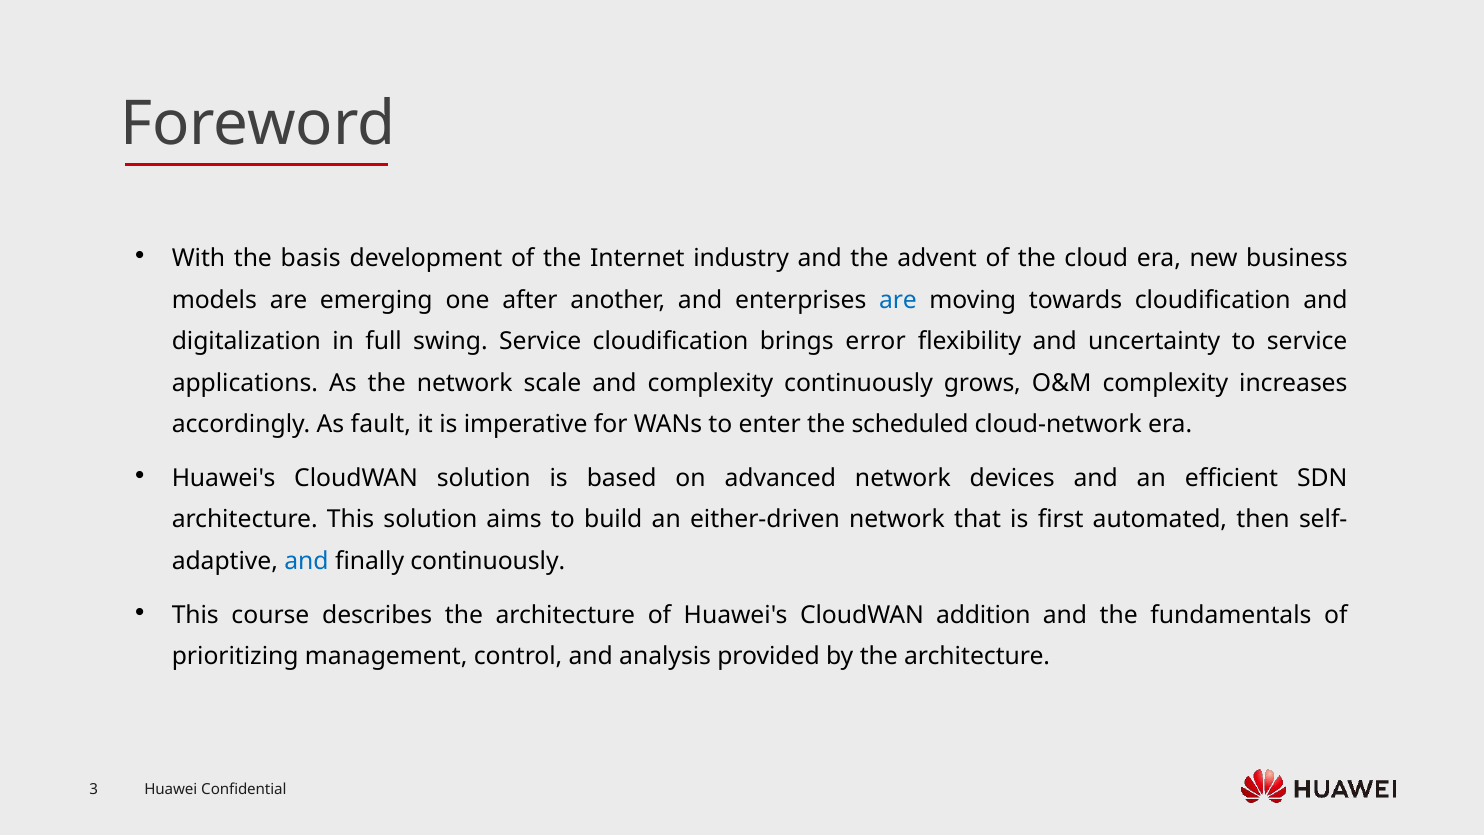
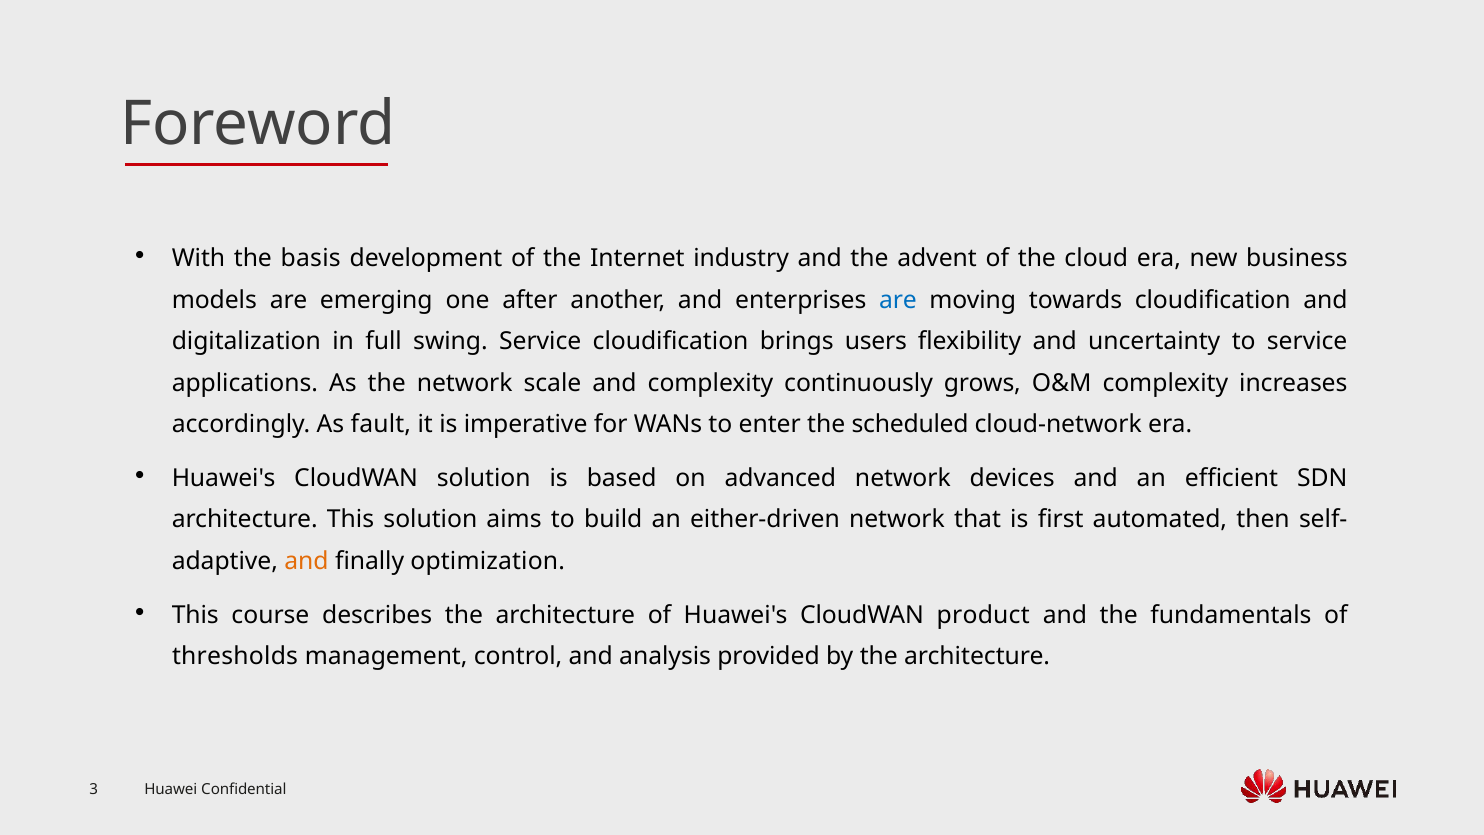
error: error -> users
and at (306, 561) colour: blue -> orange
finally continuously: continuously -> optimization
addition: addition -> product
prioritizing: prioritizing -> thresholds
